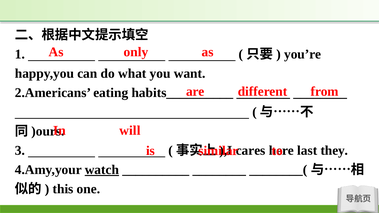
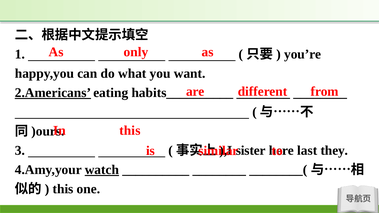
2.Americans underline: none -> present
will at (130, 131): will -> this
cares: cares -> sister
